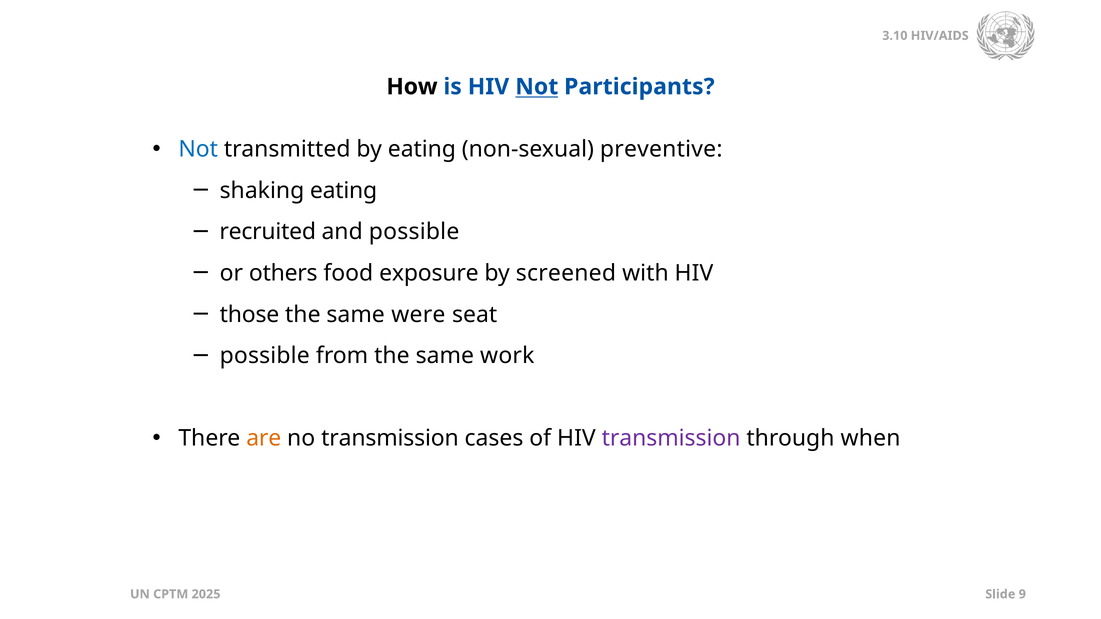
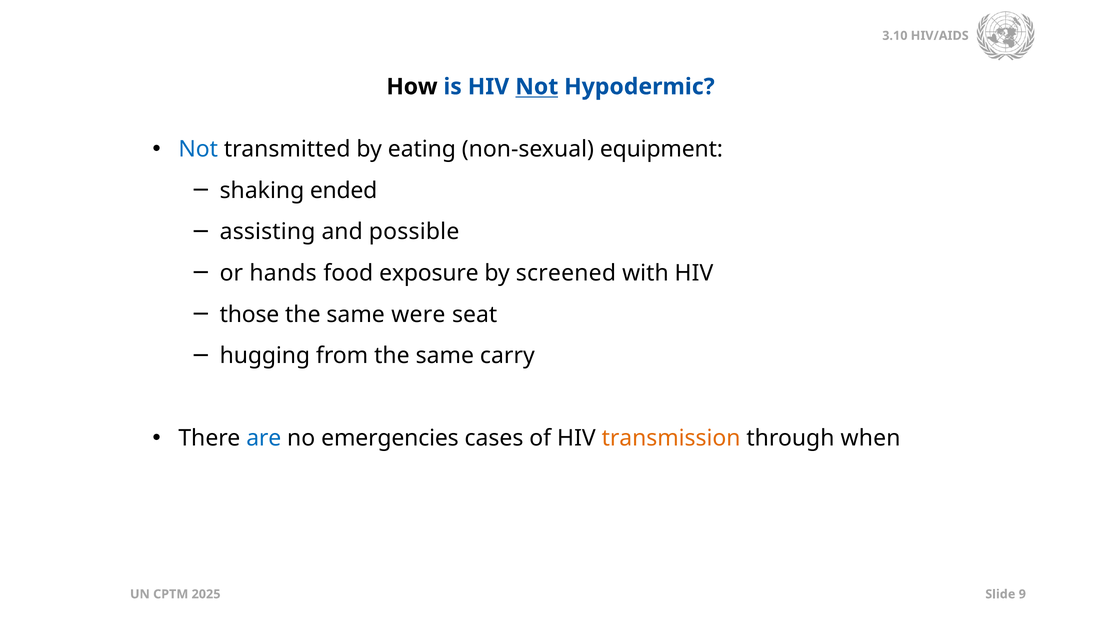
Participants: Participants -> Hypodermic
preventive: preventive -> equipment
shaking eating: eating -> ended
recruited: recruited -> assisting
others: others -> hands
possible at (265, 356): possible -> hugging
work: work -> carry
are colour: orange -> blue
no transmission: transmission -> emergencies
transmission at (671, 439) colour: purple -> orange
